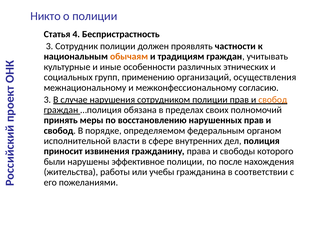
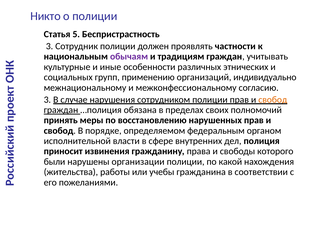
4: 4 -> 5
обычаям colour: orange -> purple
осуществления: осуществления -> индивидуально
эффективное: эффективное -> организации
после: после -> какой
